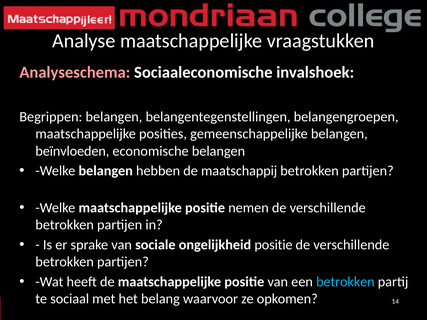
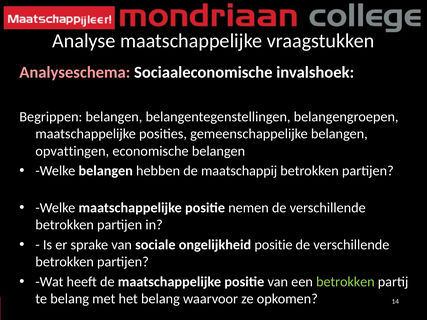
beïnvloeden: beïnvloeden -> opvattingen
betrokken at (345, 282) colour: light blue -> light green
te sociaal: sociaal -> belang
